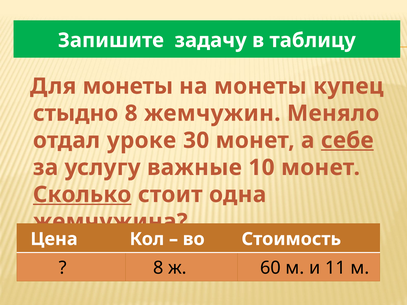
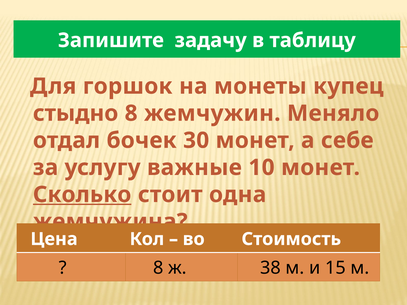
Для монеты: монеты -> горшок
уроке: уроке -> бочек
себе underline: present -> none
60: 60 -> 38
11: 11 -> 15
